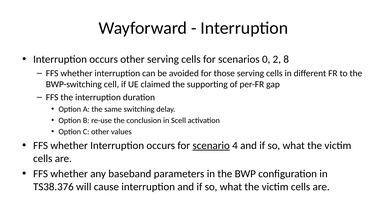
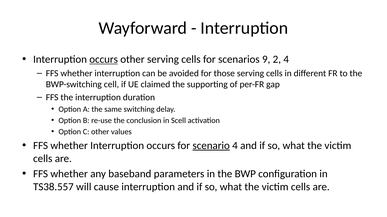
occurs at (104, 60) underline: none -> present
0: 0 -> 9
2 8: 8 -> 4
TS38.376: TS38.376 -> TS38.557
